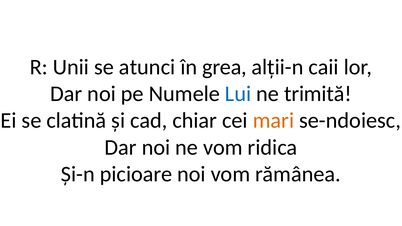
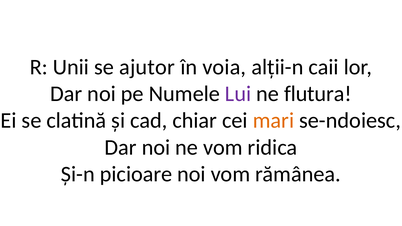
atunci: atunci -> ajutor
grea: grea -> voia
Lui colour: blue -> purple
trimită: trimită -> flutura
